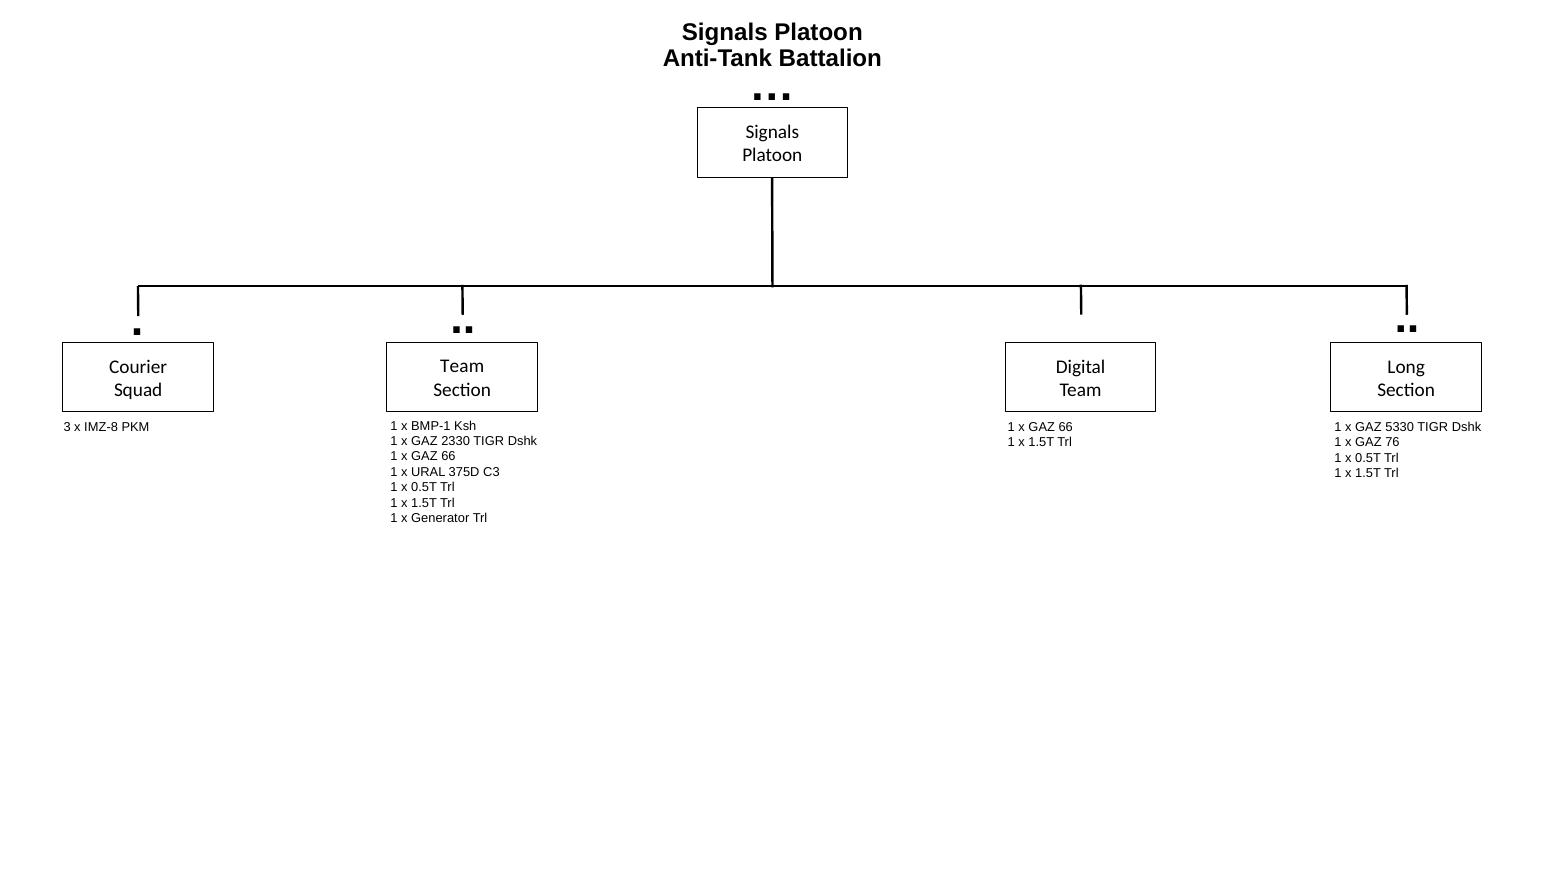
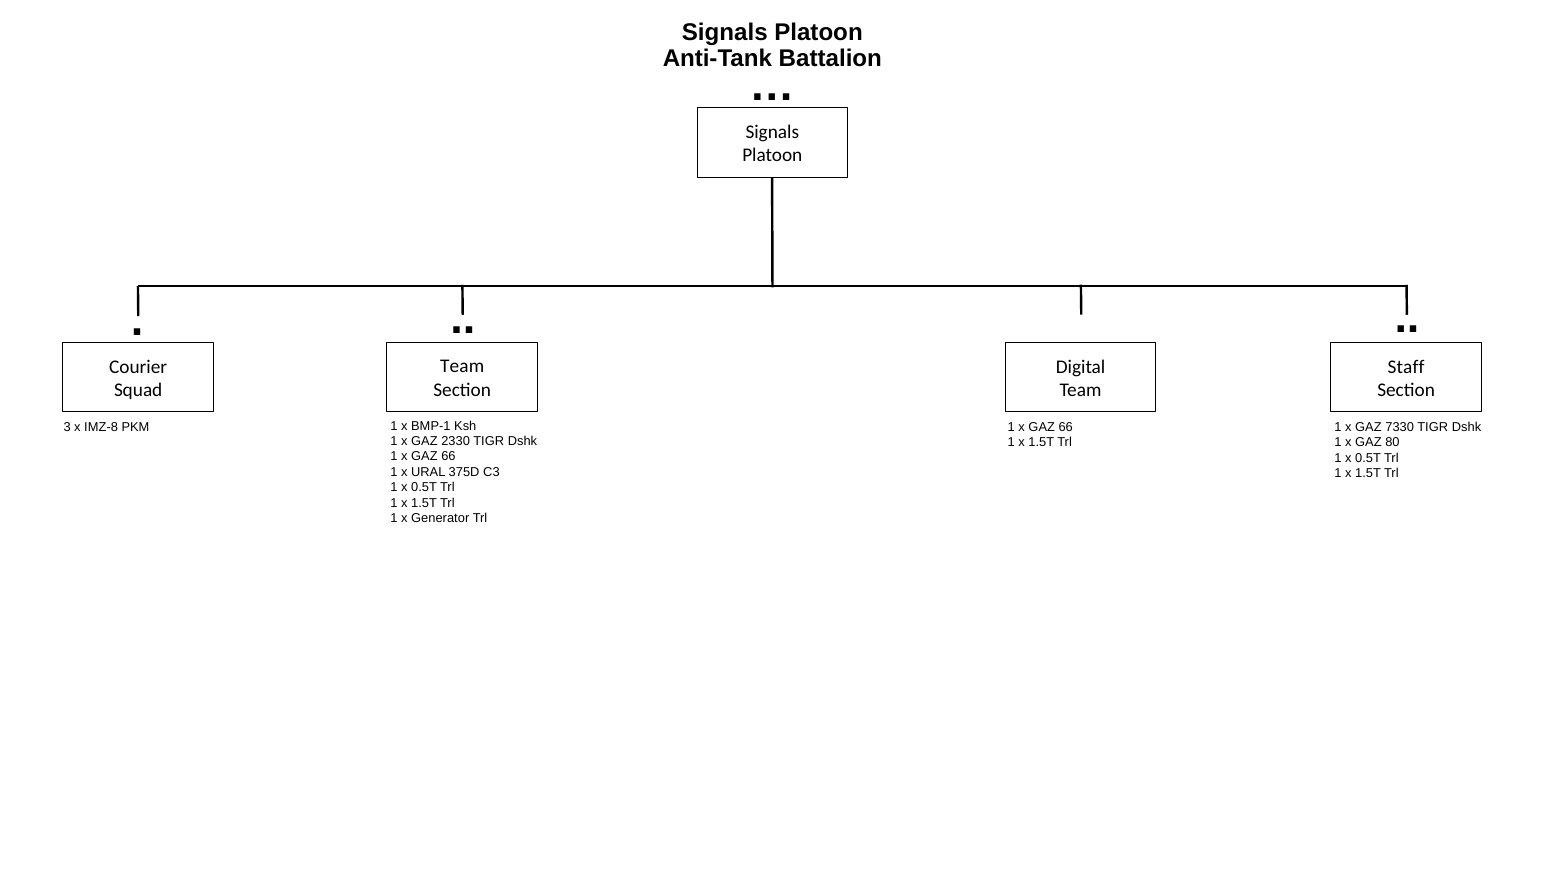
Long: Long -> Staff
5330: 5330 -> 7330
76: 76 -> 80
